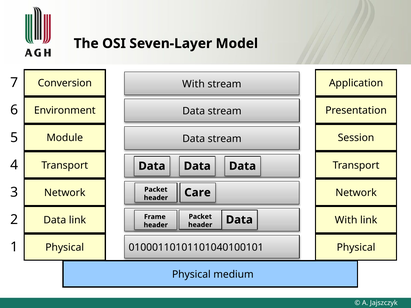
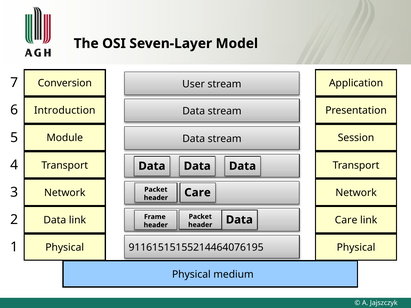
With at (194, 84): With -> User
Environment: Environment -> Introduction
link With: With -> Care
01000110101101040100101: 01000110101101040100101 -> 91161515155214464076195
